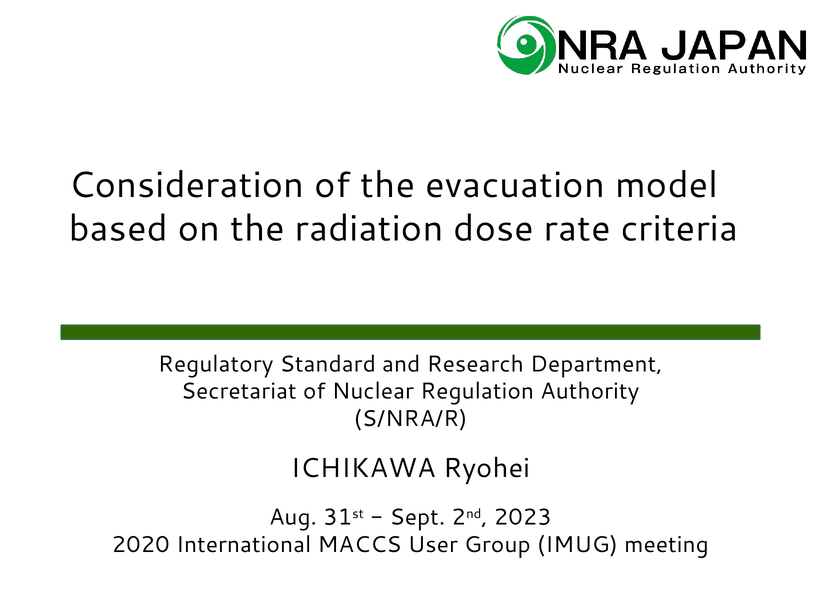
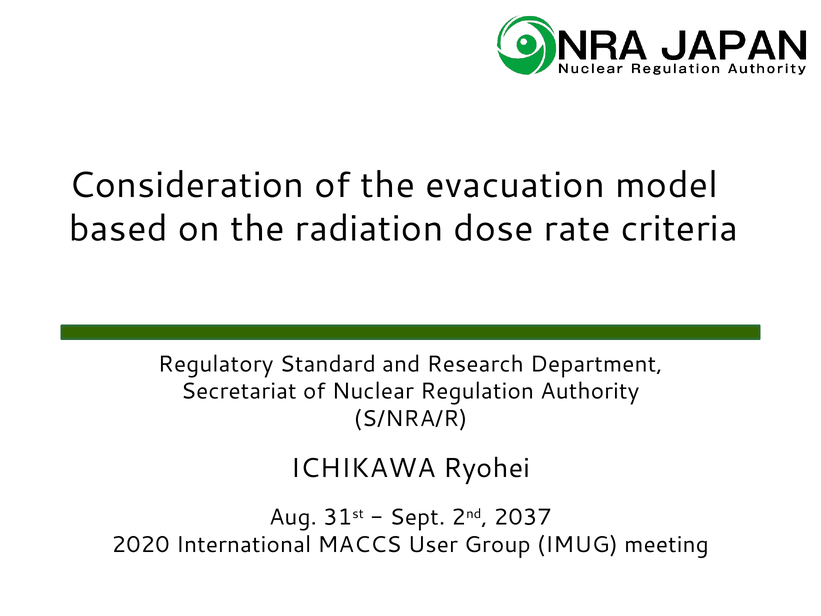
2023: 2023 -> 2037
